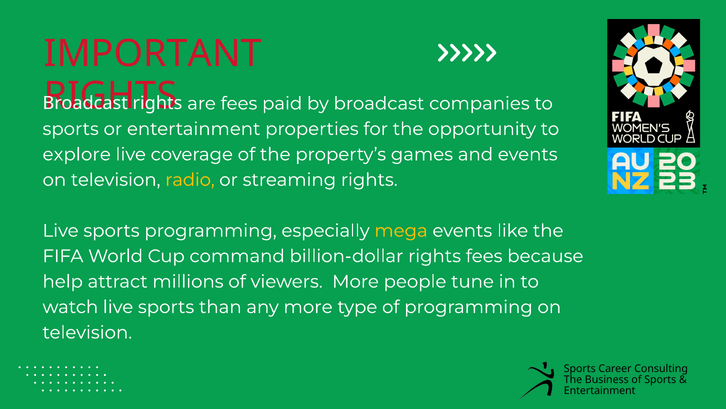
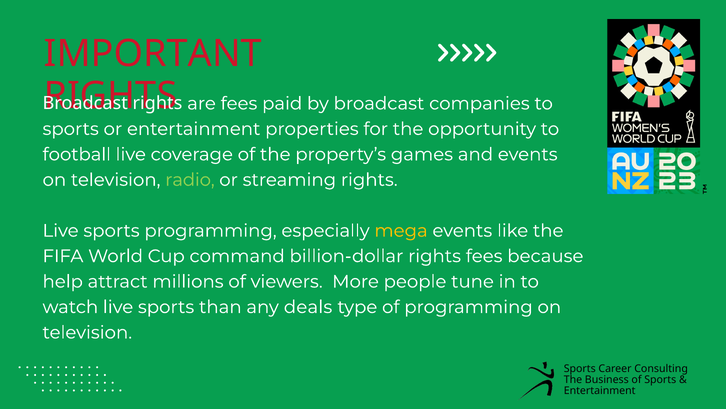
explore: explore -> football
radio colour: yellow -> light green
any more: more -> deals
